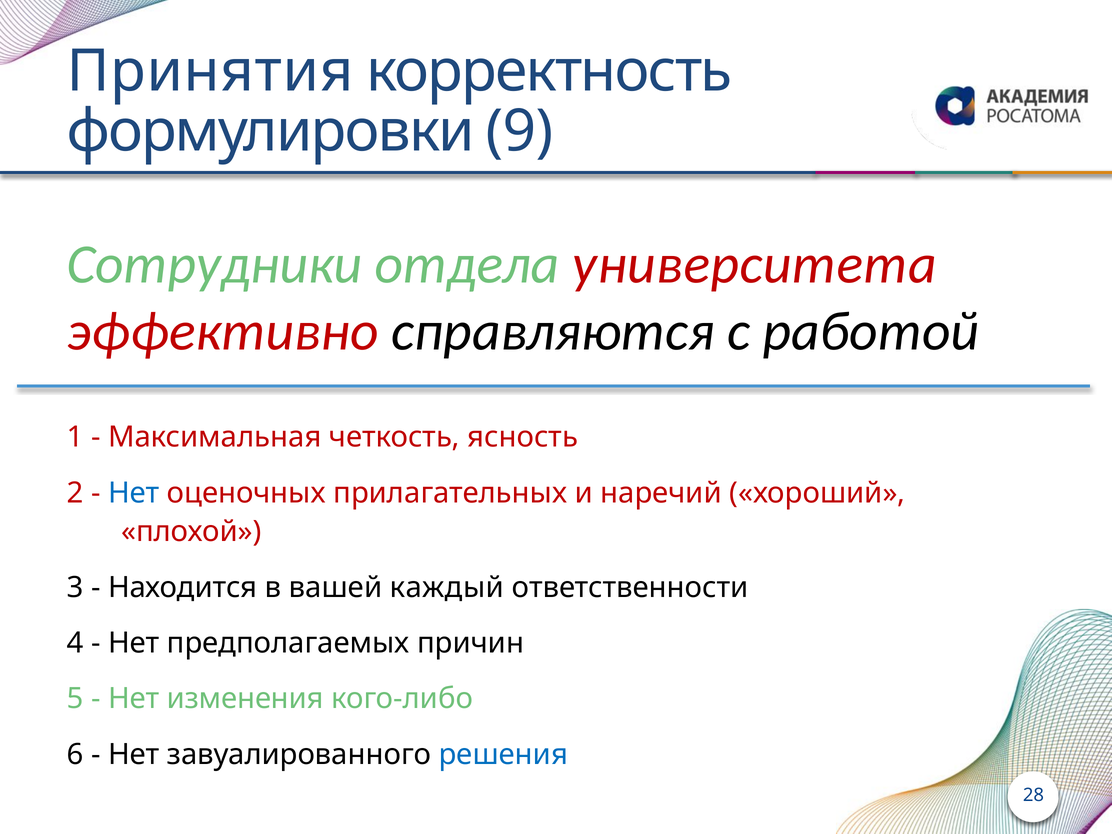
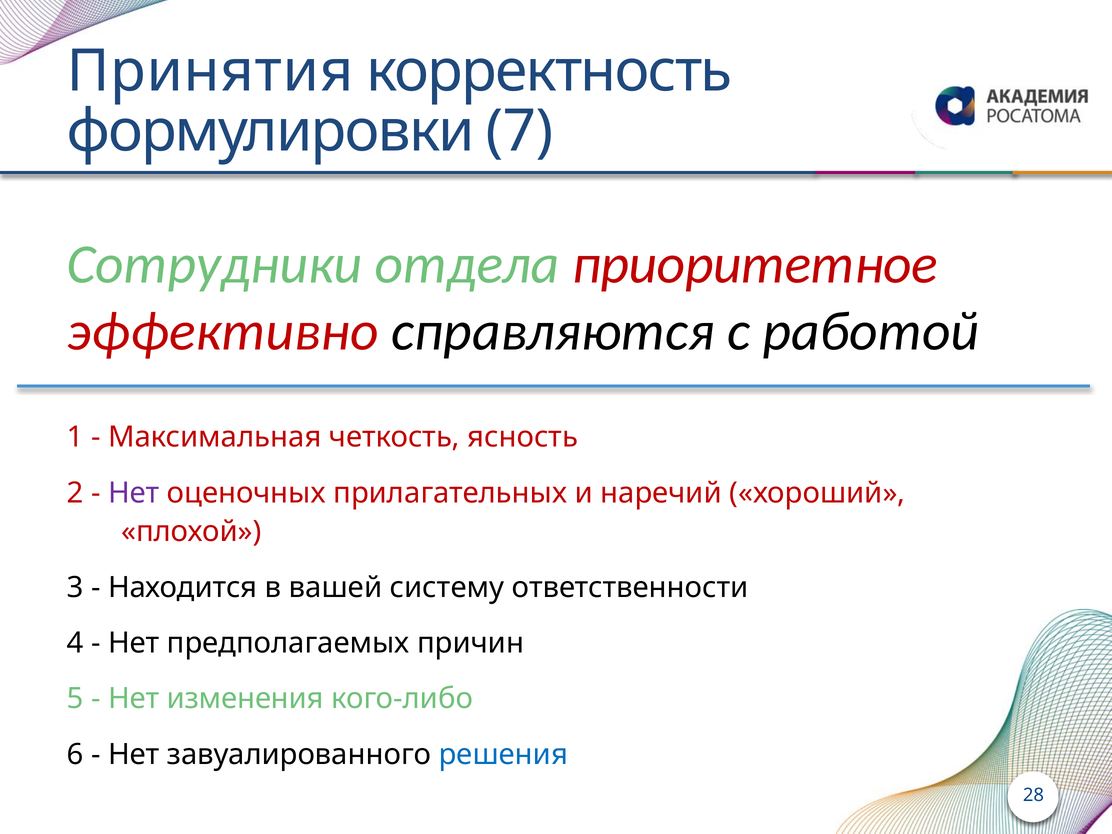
9: 9 -> 7
университета: университета -> приоритетное
Нет at (134, 493) colour: blue -> purple
каждый: каждый -> систему
